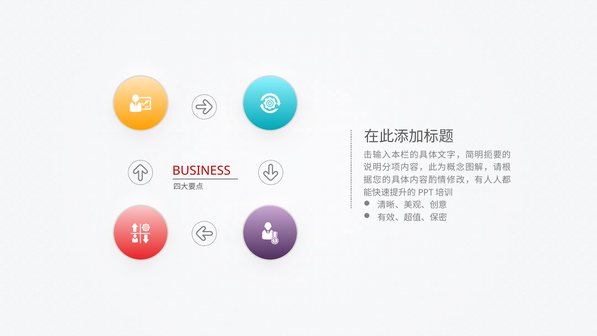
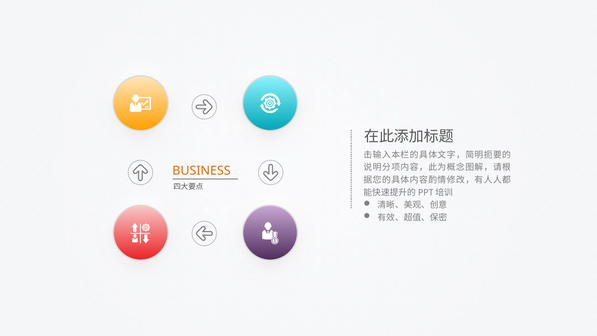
BUSINESS colour: red -> orange
